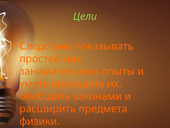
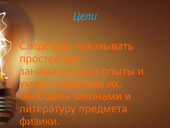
Цели colour: light green -> light blue
уметь проводить: проводить -> следствии
расширить: расширить -> литературу
